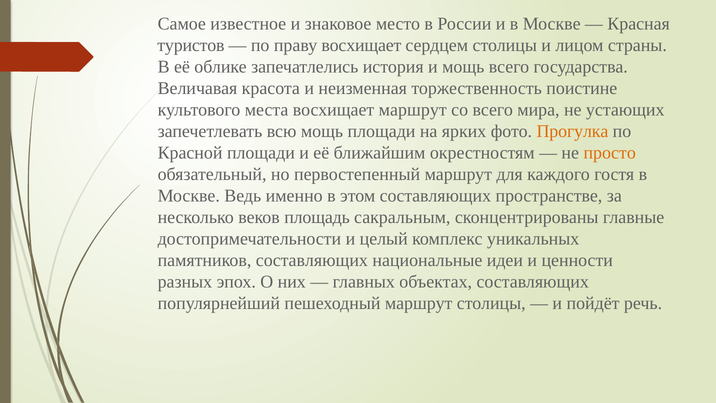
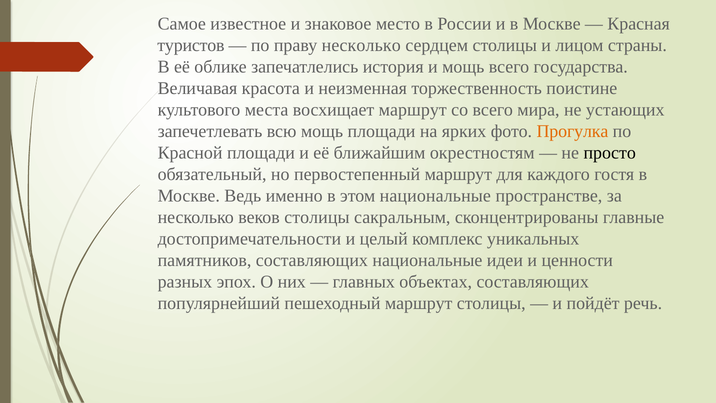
праву восхищает: восхищает -> несколько
просто colour: orange -> black
этом составляющих: составляющих -> национальные
веков площадь: площадь -> столицы
